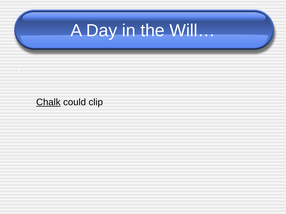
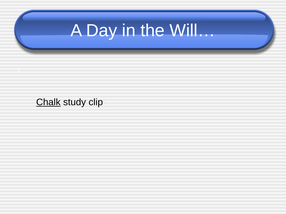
could: could -> study
